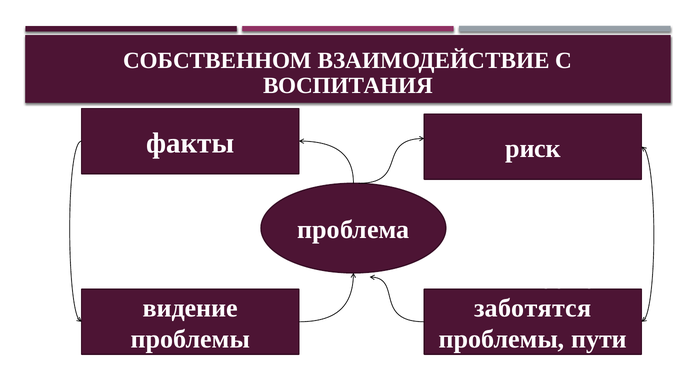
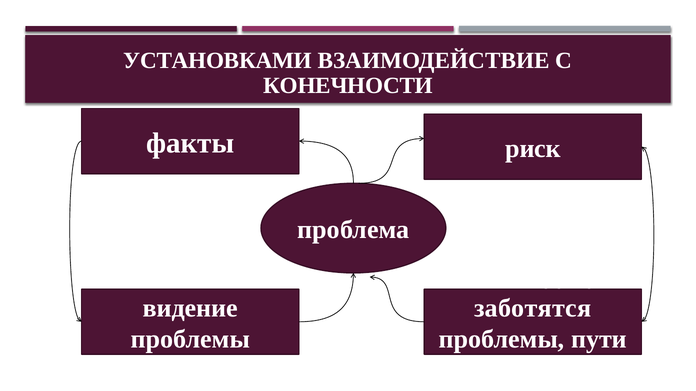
СОБСТВЕННОМ: СОБСТВЕННОМ -> УСТАНОВКАМИ
ВОСПИТАНИЯ: ВОСПИТАНИЯ -> КОНЕЧНОСТИ
